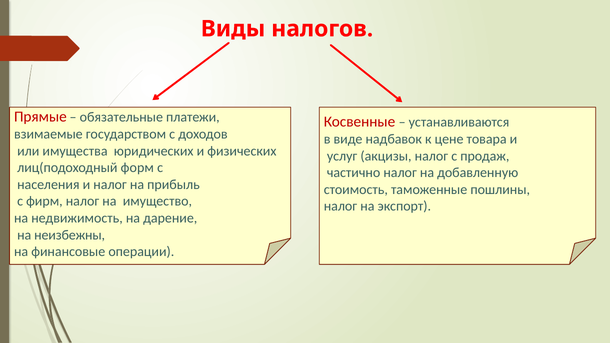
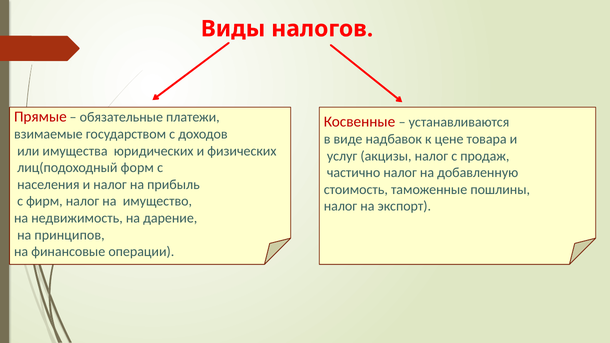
неизбежны: неизбежны -> принципов
